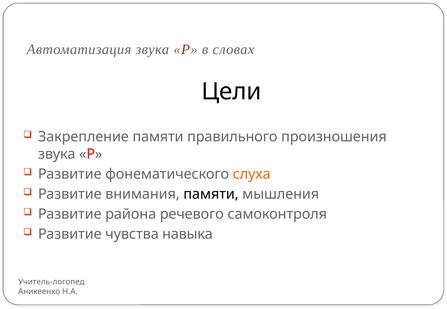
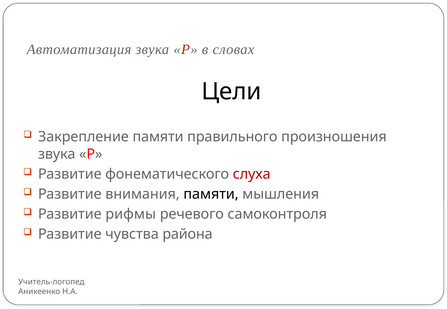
слуха colour: orange -> red
района: района -> рифмы
навыка: навыка -> района
